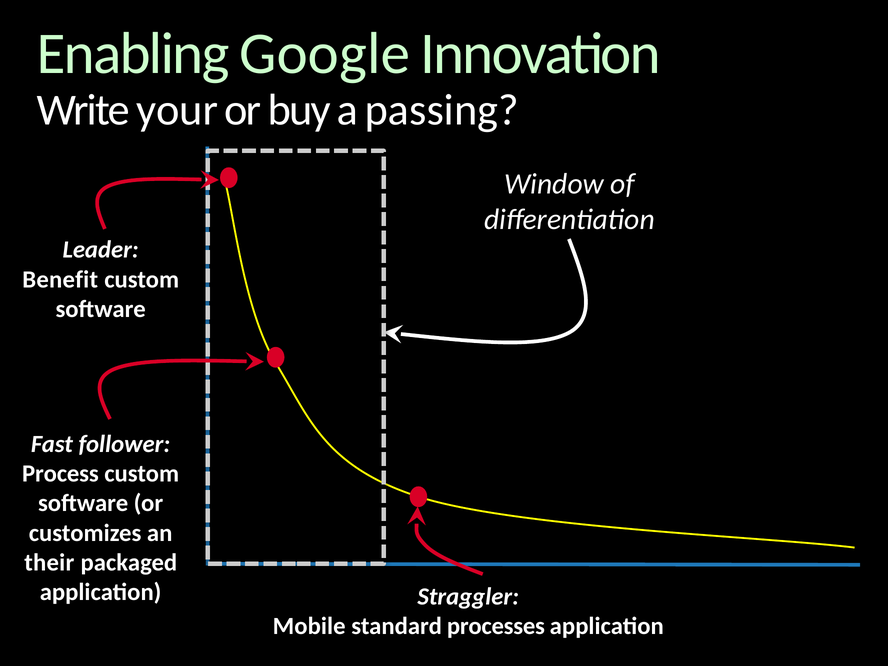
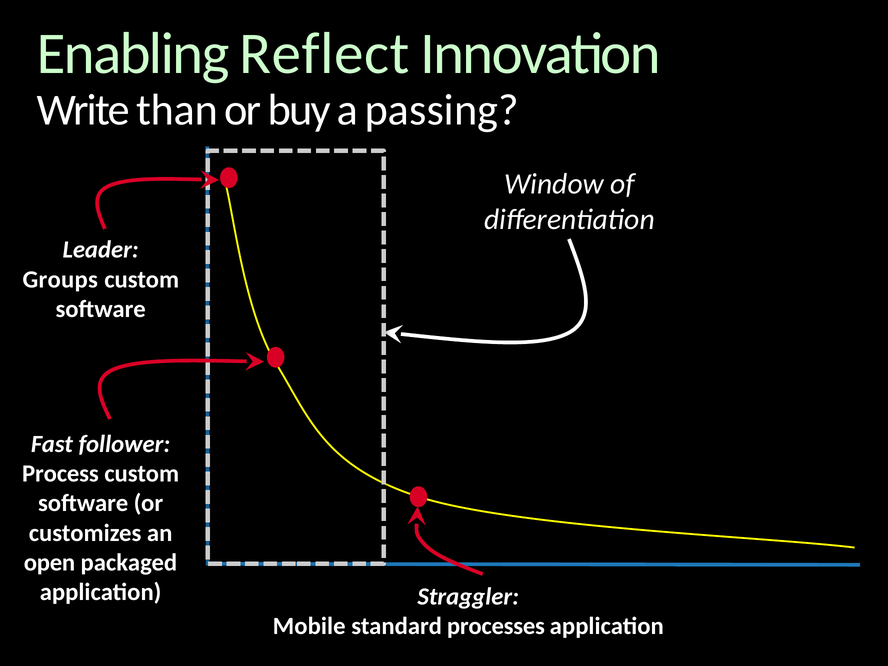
Google: Google -> Reflect
your: your -> than
Benefit: Benefit -> Groups
their: their -> open
